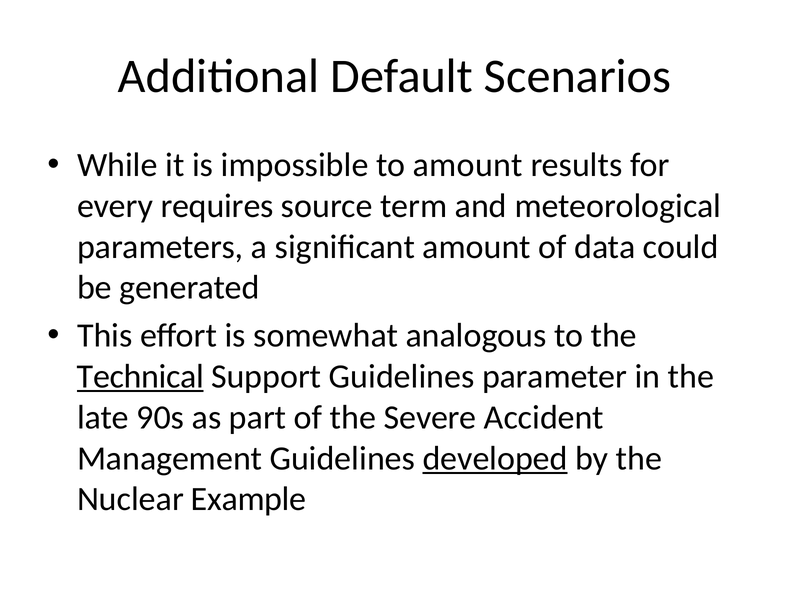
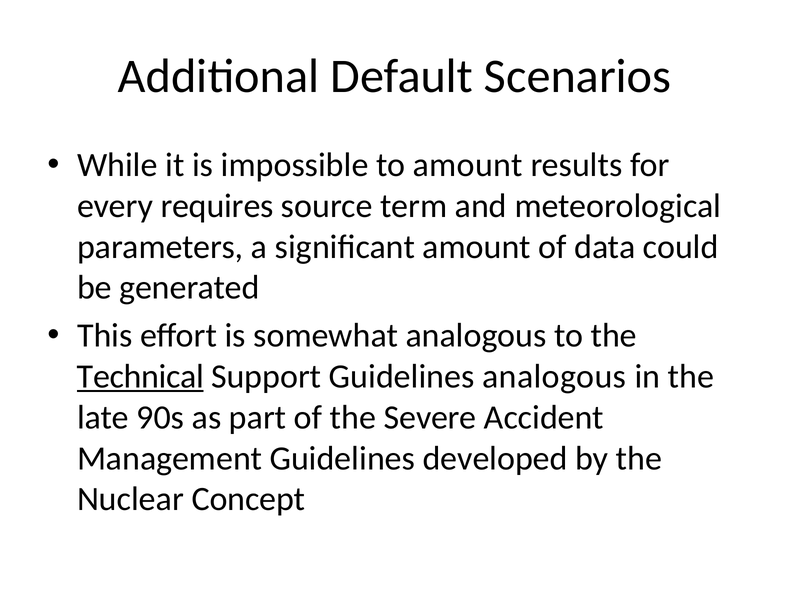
Guidelines parameter: parameter -> analogous
developed underline: present -> none
Example: Example -> Concept
